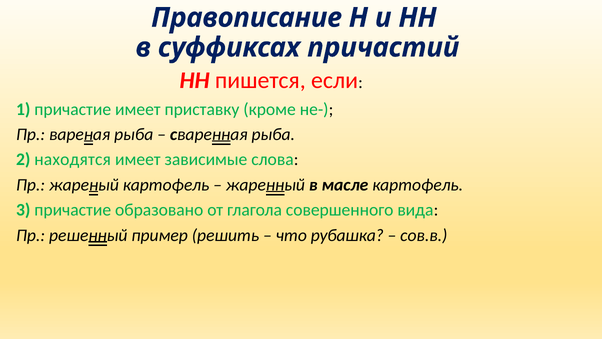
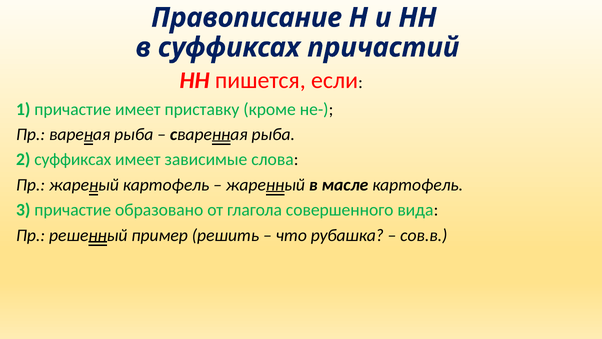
2 находятся: находятся -> суффиксах
